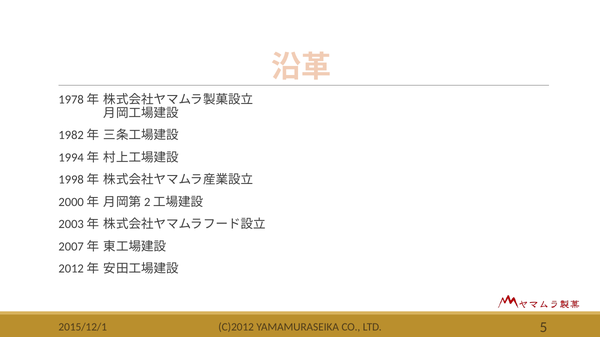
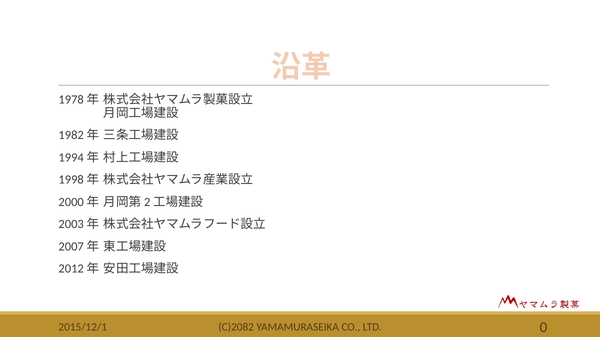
C)2012: C)2012 -> C)2082
5: 5 -> 0
